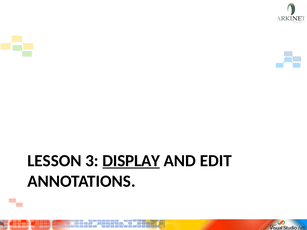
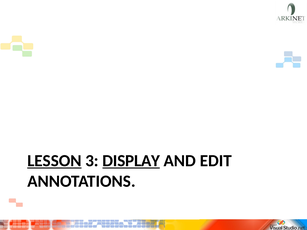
LESSON underline: none -> present
